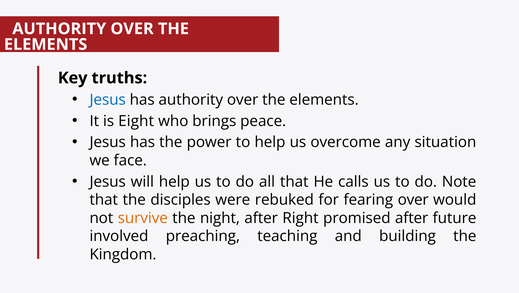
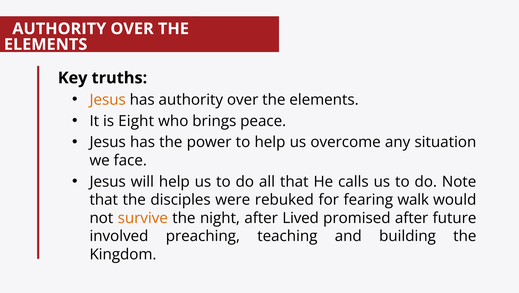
Jesus at (108, 100) colour: blue -> orange
fearing over: over -> walk
Right: Right -> Lived
